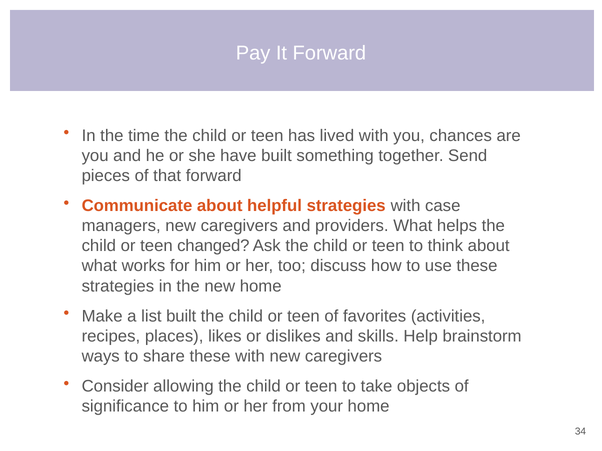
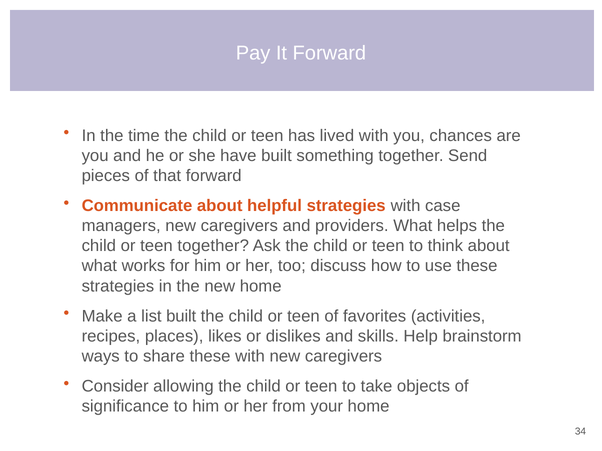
teen changed: changed -> together
